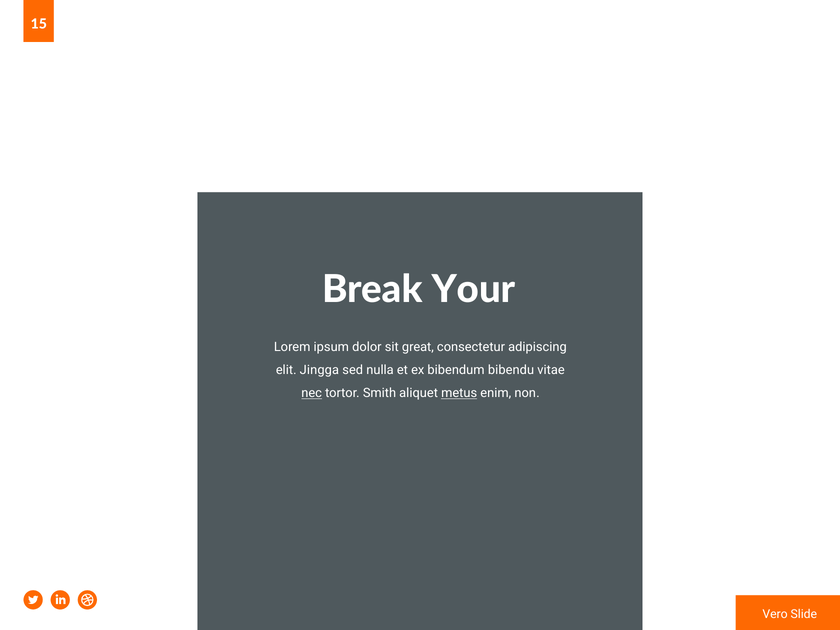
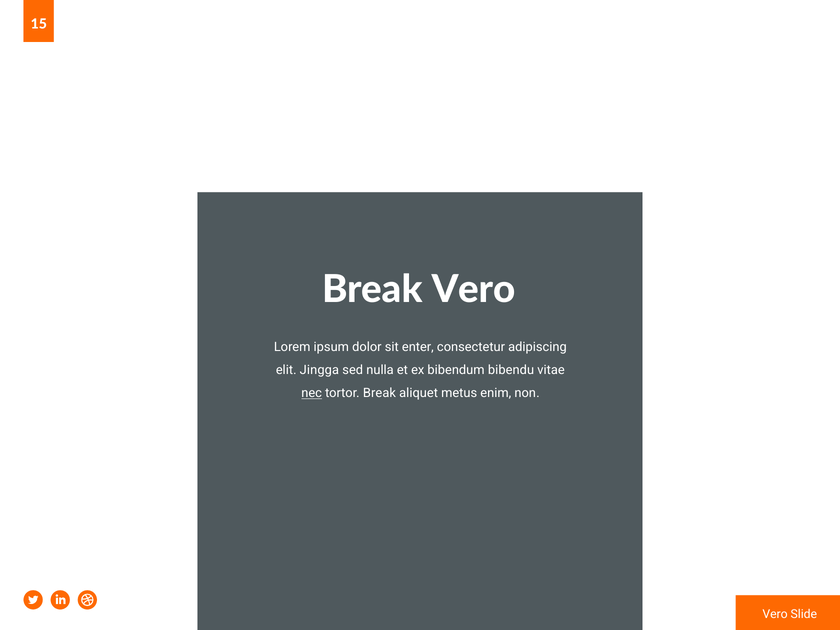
Break Your: Your -> Vero
great: great -> enter
tortor Smith: Smith -> Break
metus underline: present -> none
